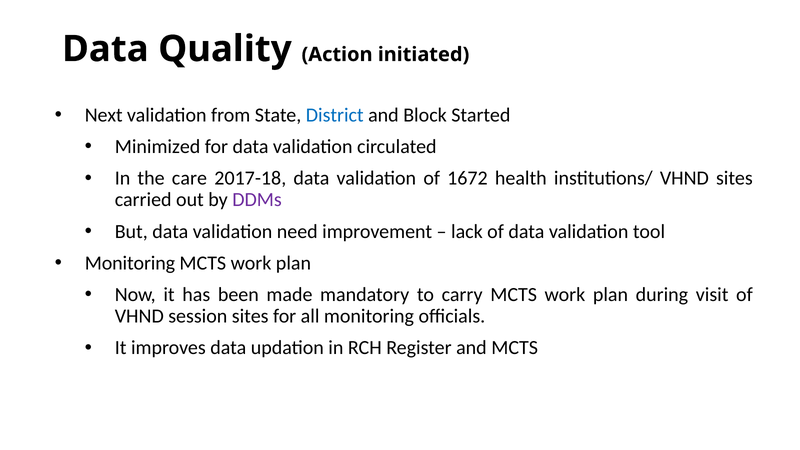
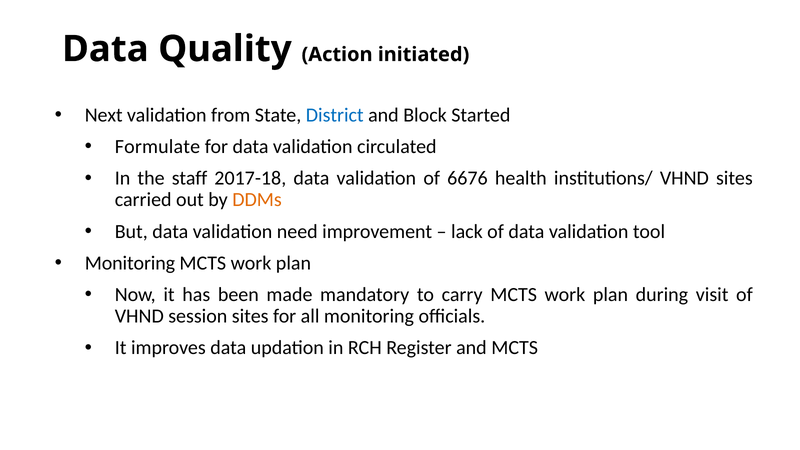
Minimized: Minimized -> Formulate
care: care -> staff
1672: 1672 -> 6676
DDMs colour: purple -> orange
